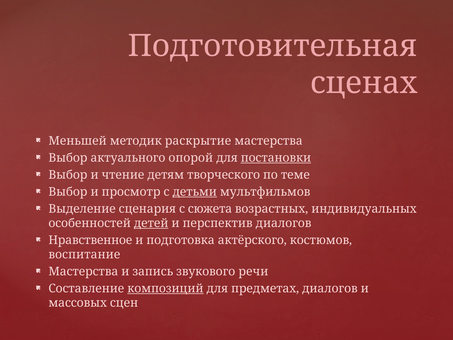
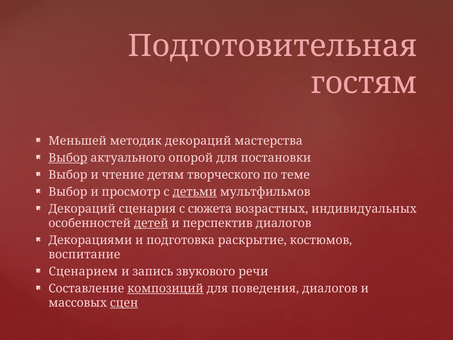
сценах: сценах -> гостям
методик раскрытие: раскрытие -> декораций
Выбор at (68, 158) underline: none -> present
постановки underline: present -> none
Выделение at (82, 209): Выделение -> Декораций
Нравственное: Нравственное -> Декорациями
актёрского: актёрского -> раскрытие
Мастерства at (83, 271): Мастерства -> Сценарием
предметах: предметах -> поведения
сцен underline: none -> present
